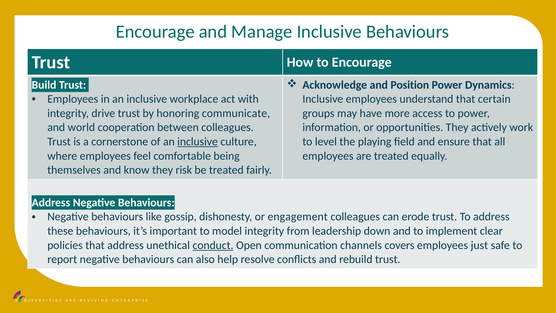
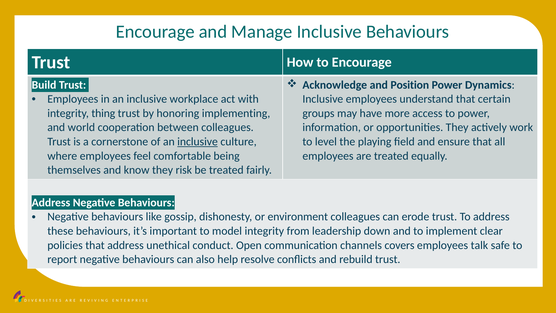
drive: drive -> thing
communicate: communicate -> implementing
engagement: engagement -> environment
conduct underline: present -> none
just: just -> talk
